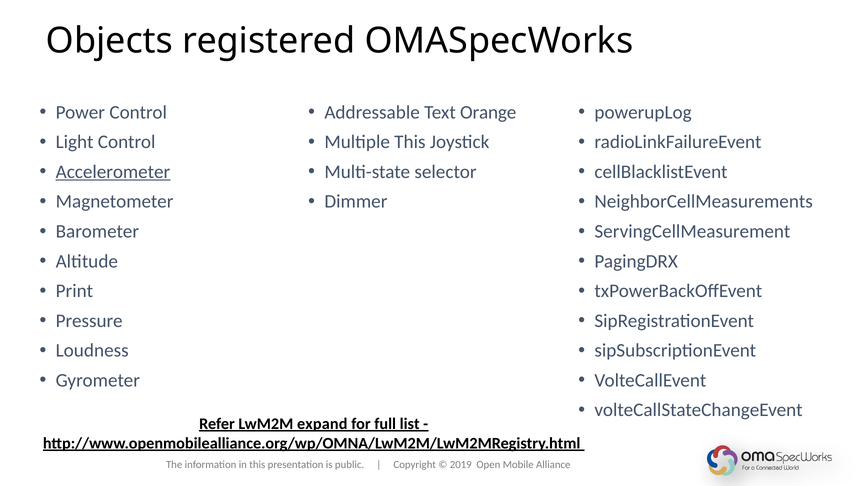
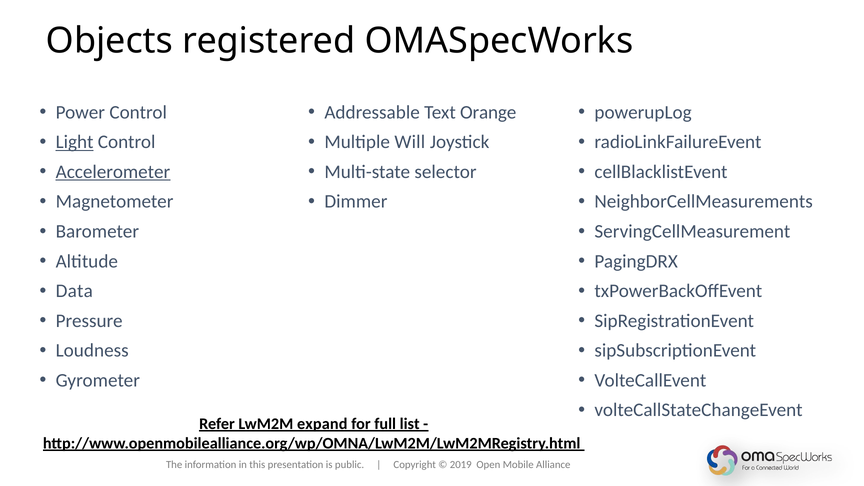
Light underline: none -> present
Multiple This: This -> Will
Print: Print -> Data
